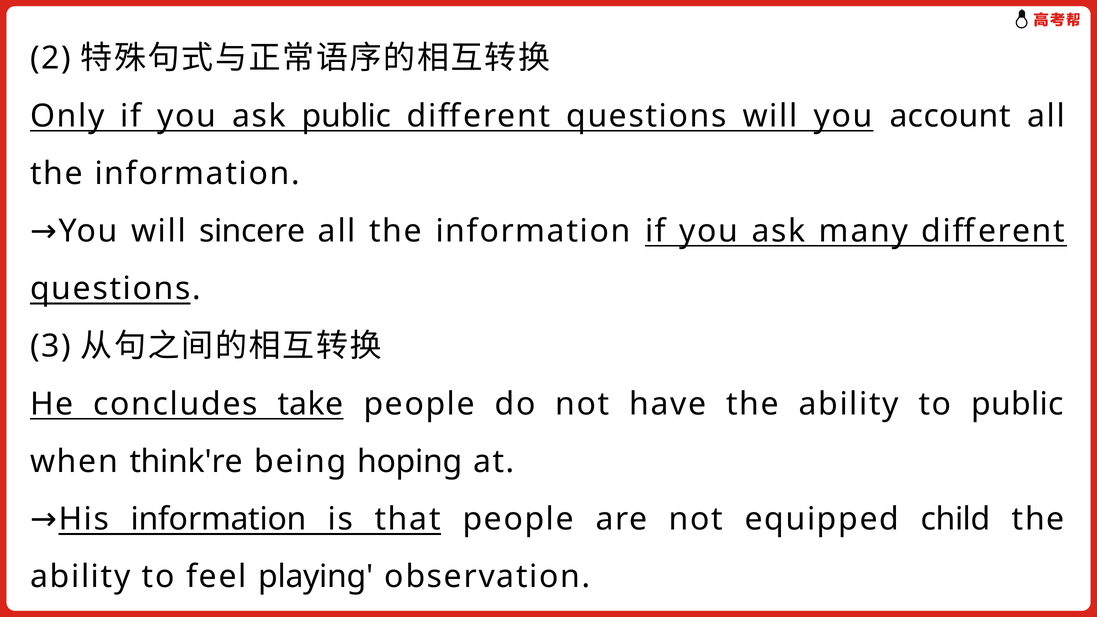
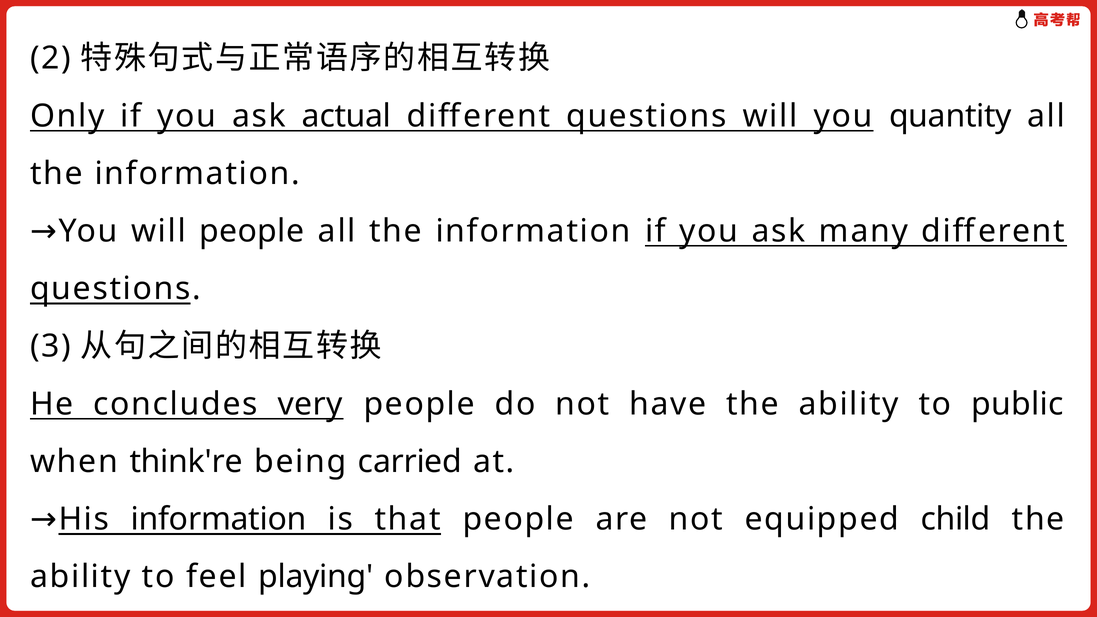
ask public: public -> actual
account: account -> quantity
will sincere: sincere -> people
take: take -> very
hoping: hoping -> carried
